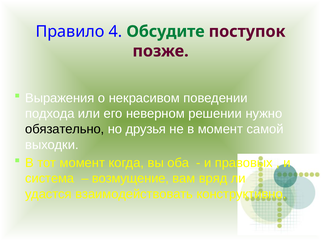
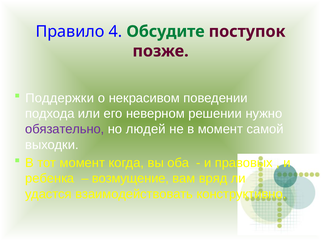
Выражения: Выражения -> Поддержки
обязательно colour: black -> purple
друзья: друзья -> людей
система: система -> ребенка
